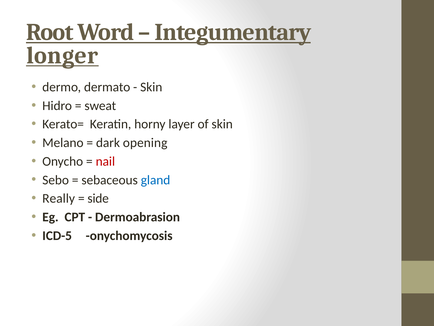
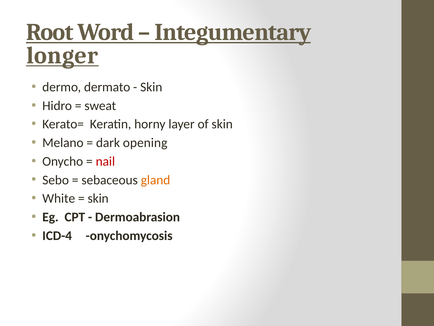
gland colour: blue -> orange
Really: Really -> White
side at (98, 198): side -> skin
ICD-5: ICD-5 -> ICD-4
